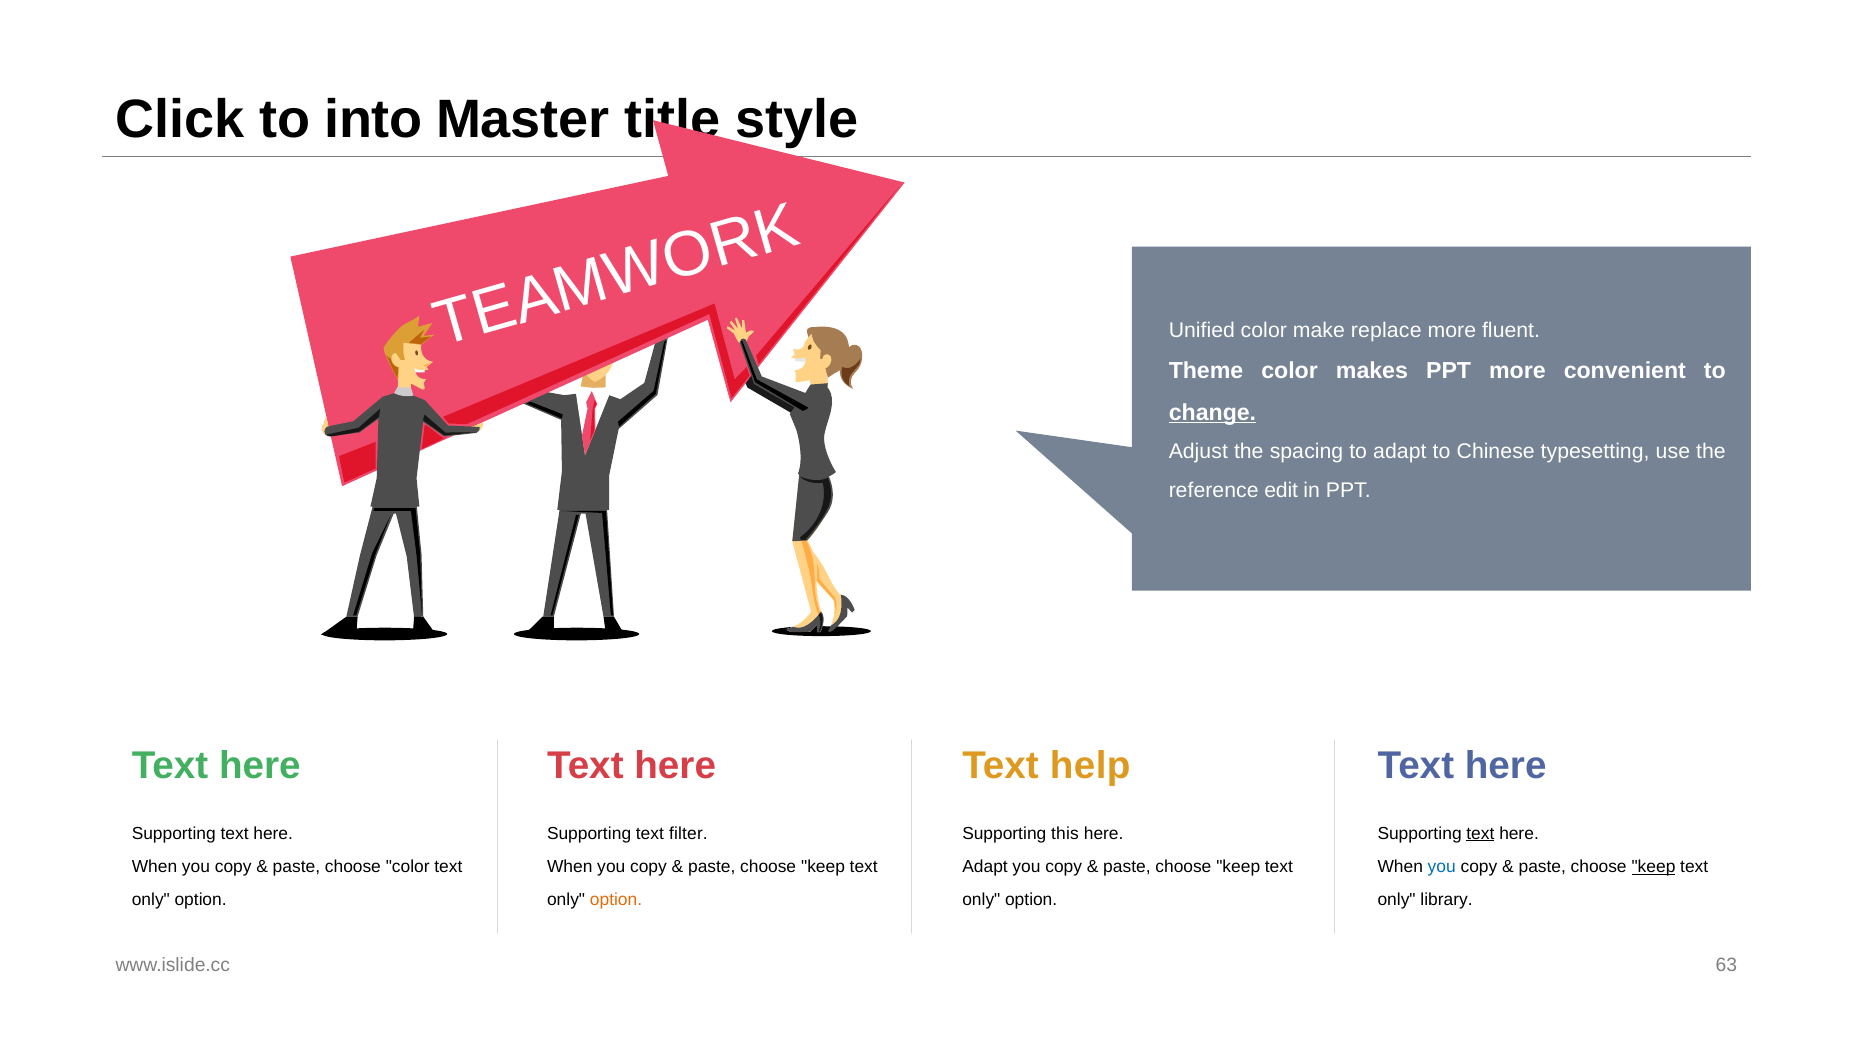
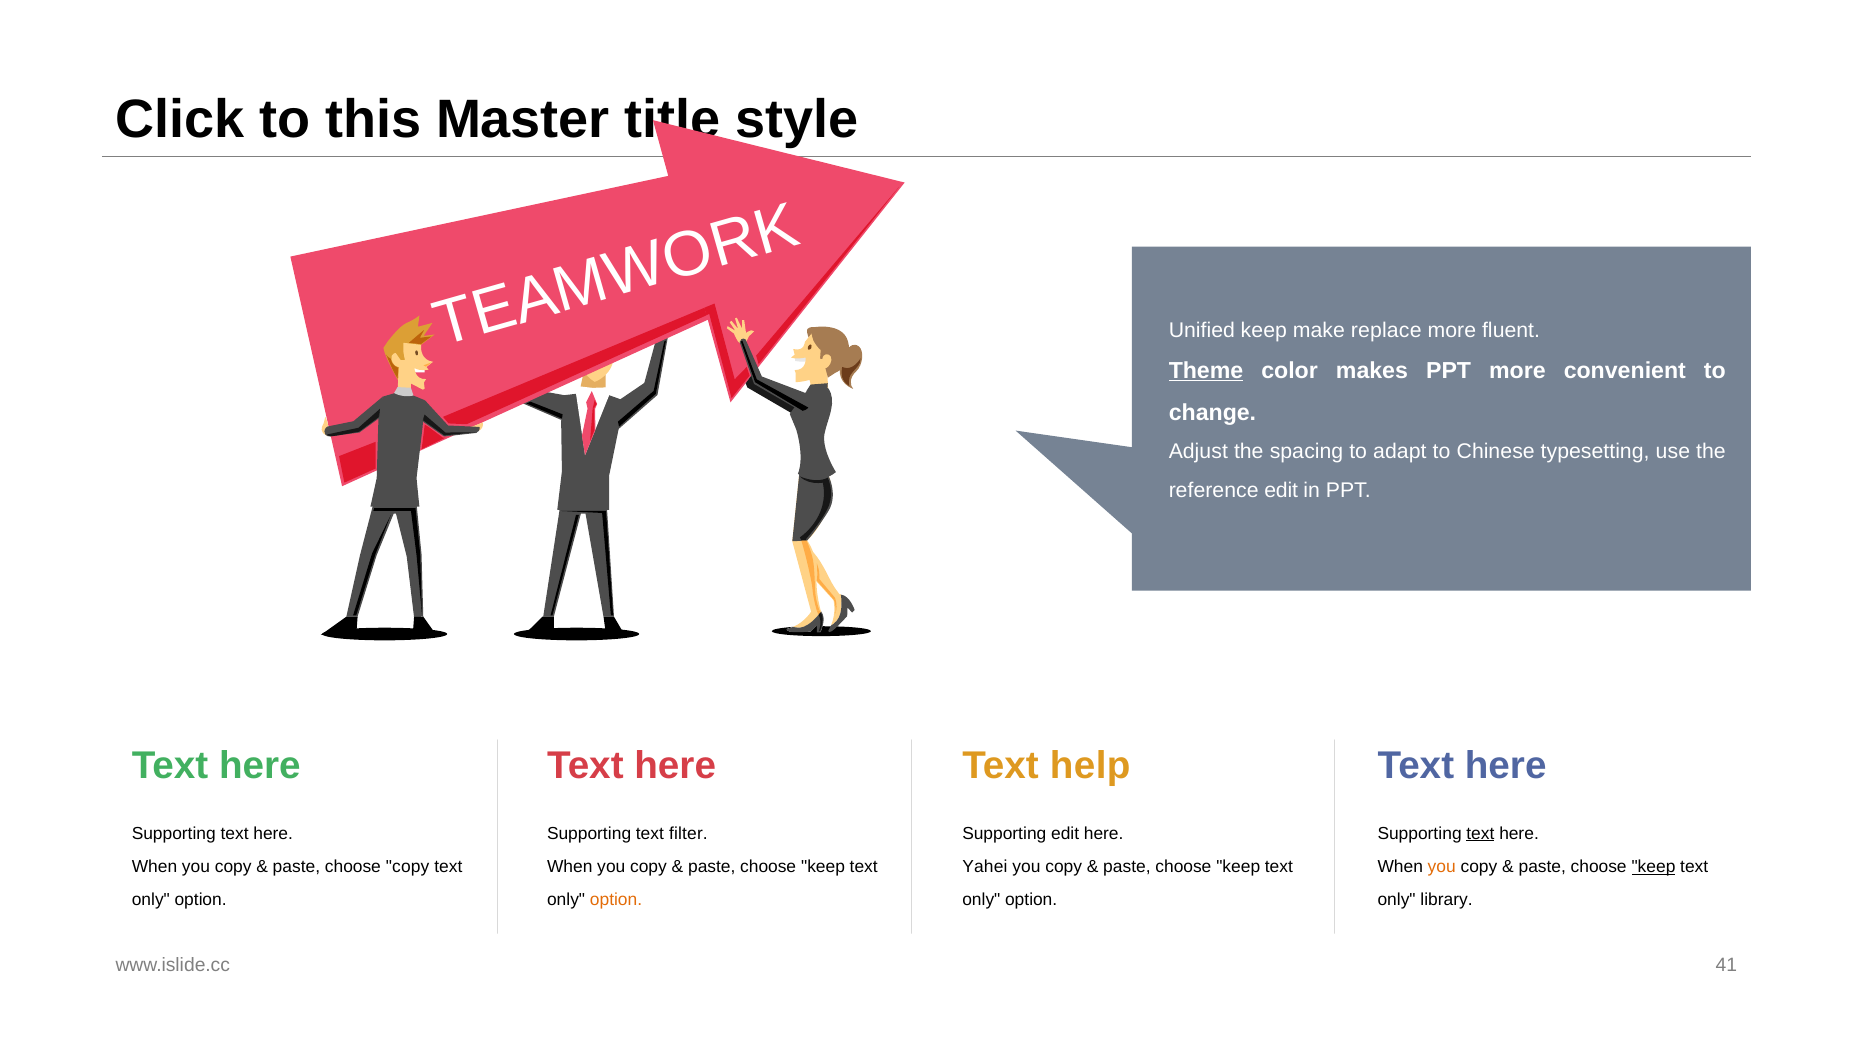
into: into -> this
Unified color: color -> keep
Theme underline: none -> present
change underline: present -> none
Supporting this: this -> edit
choose color: color -> copy
Adapt at (985, 867): Adapt -> Yahei
you at (1442, 867) colour: blue -> orange
63: 63 -> 41
